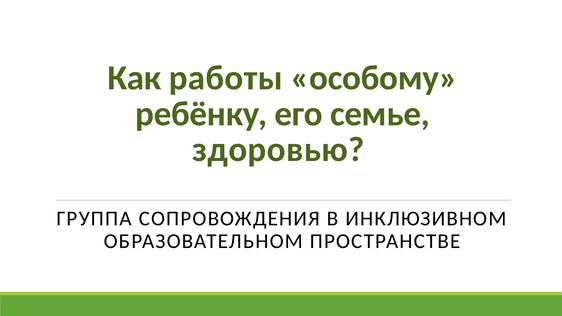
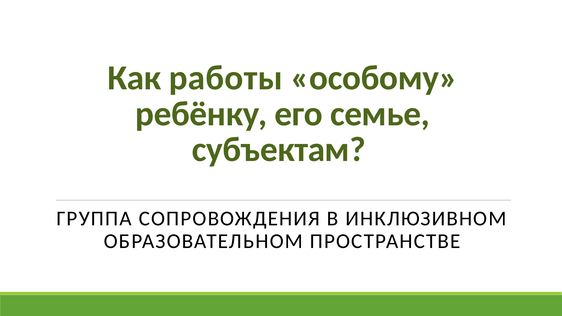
здоровью: здоровью -> субъектам
